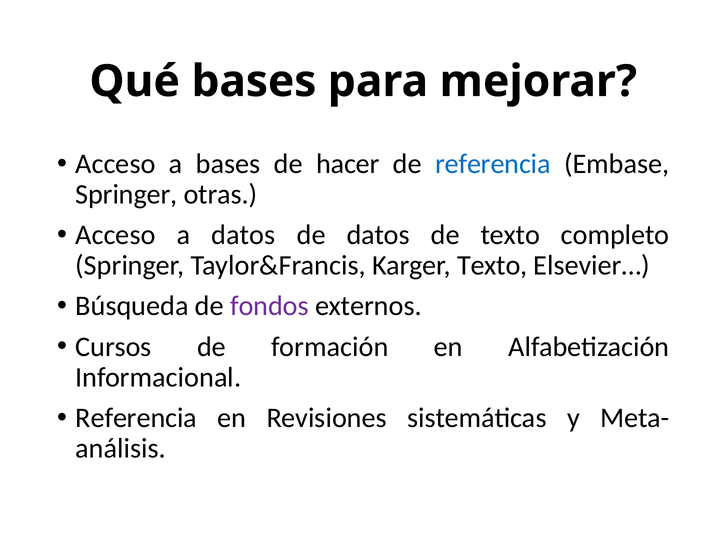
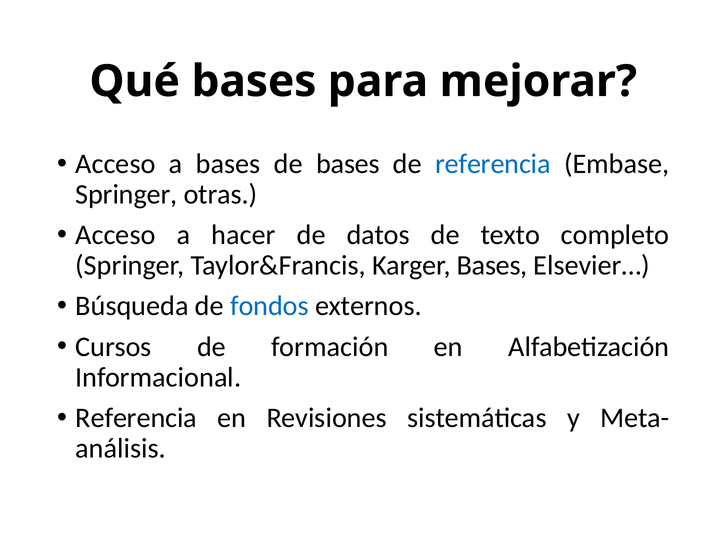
de hacer: hacer -> bases
a datos: datos -> hacer
Karger Texto: Texto -> Bases
fondos colour: purple -> blue
